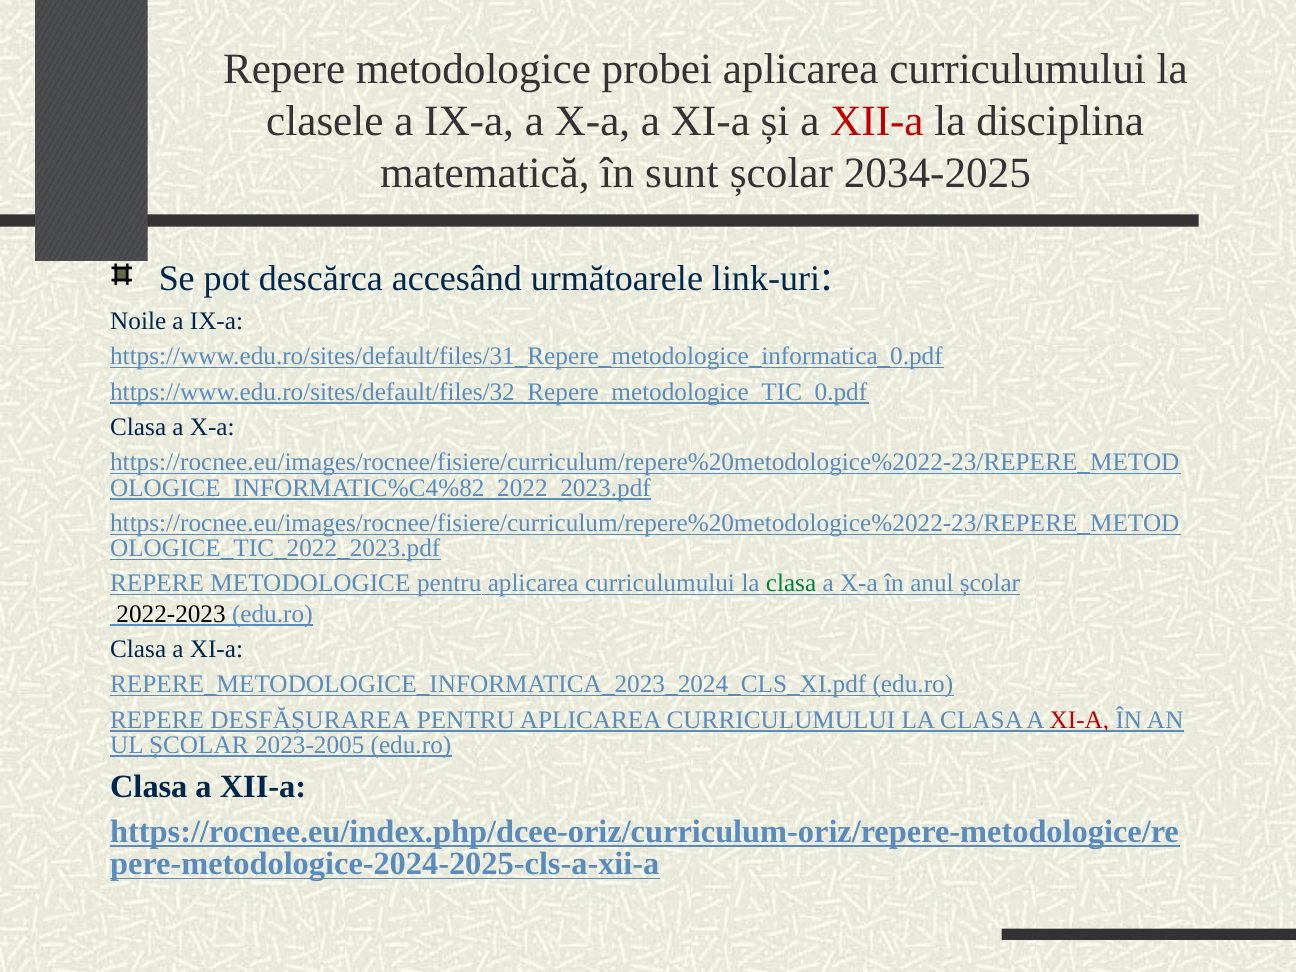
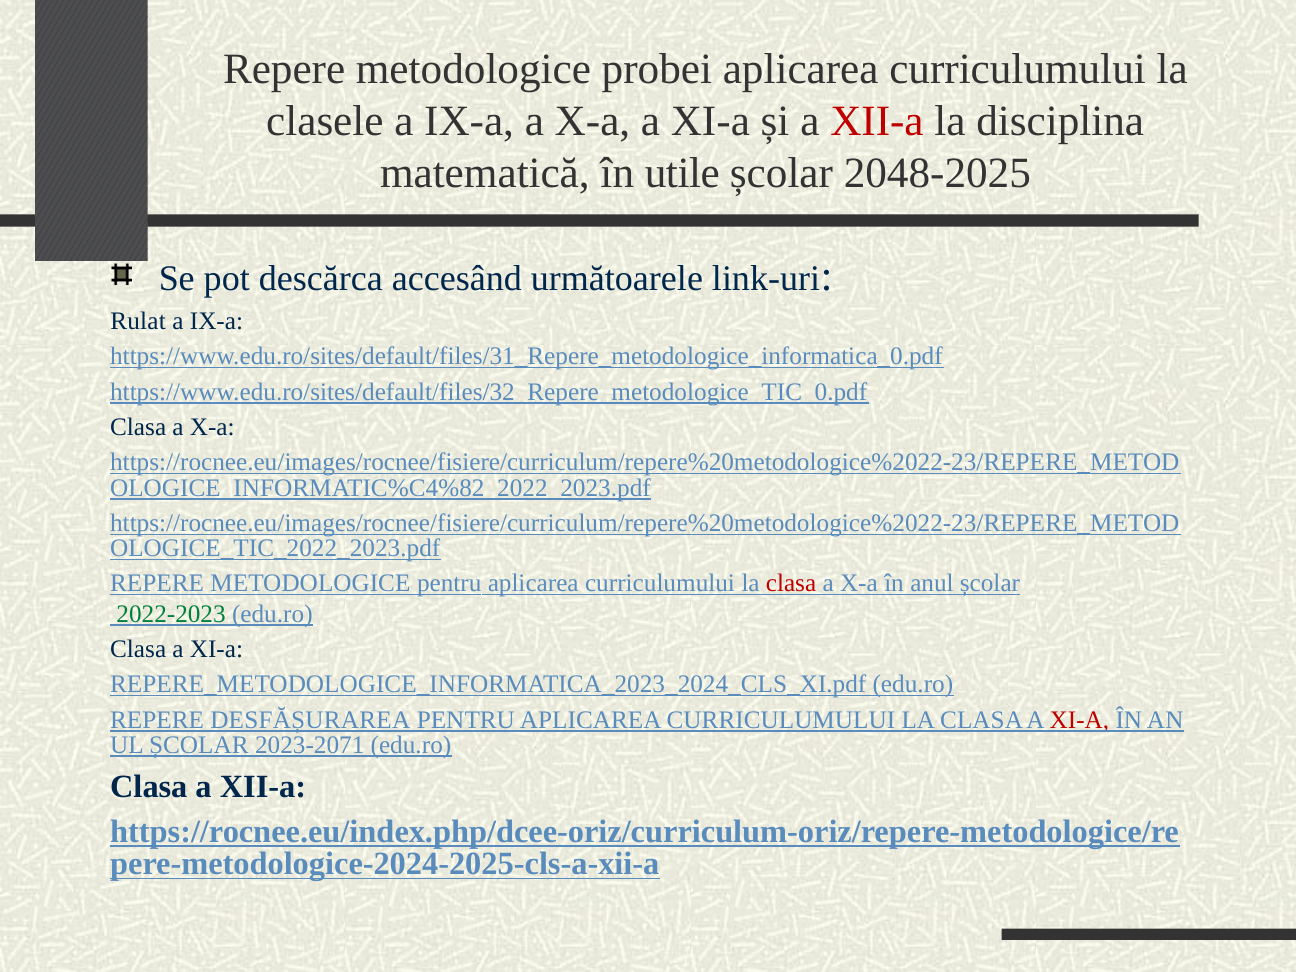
sunt: sunt -> utile
2034-2025: 2034-2025 -> 2048-2025
Noile: Noile -> Rulat
clasa at (791, 584) colour: green -> red
2022-2023 colour: black -> green
2023-2005: 2023-2005 -> 2023-2071
